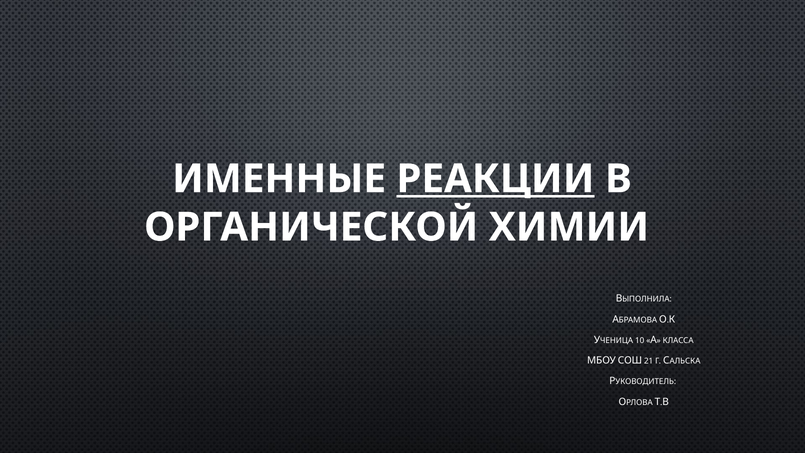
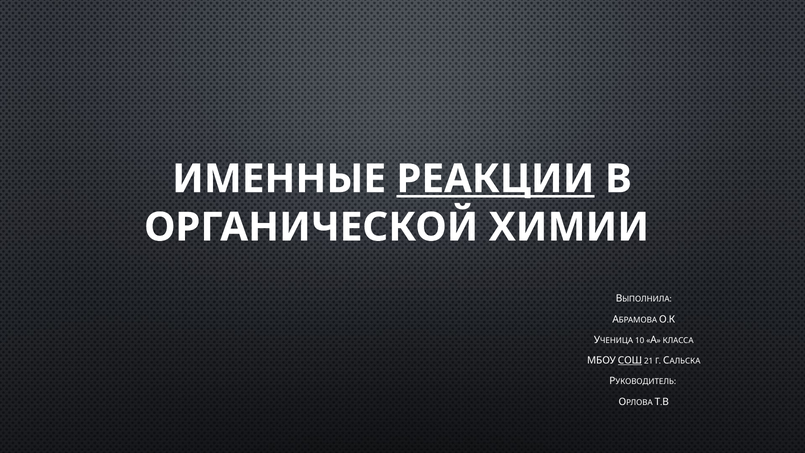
СОШ underline: none -> present
